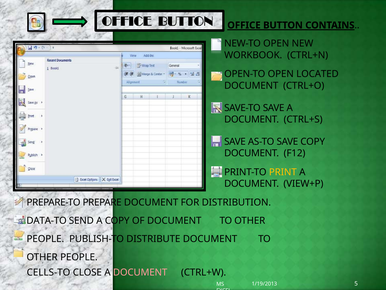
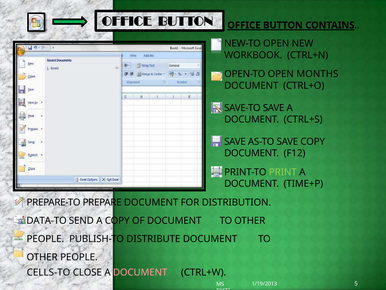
LOCATED: LOCATED -> MONTHS
PRINT colour: yellow -> light green
VIEW+P: VIEW+P -> TIME+P
